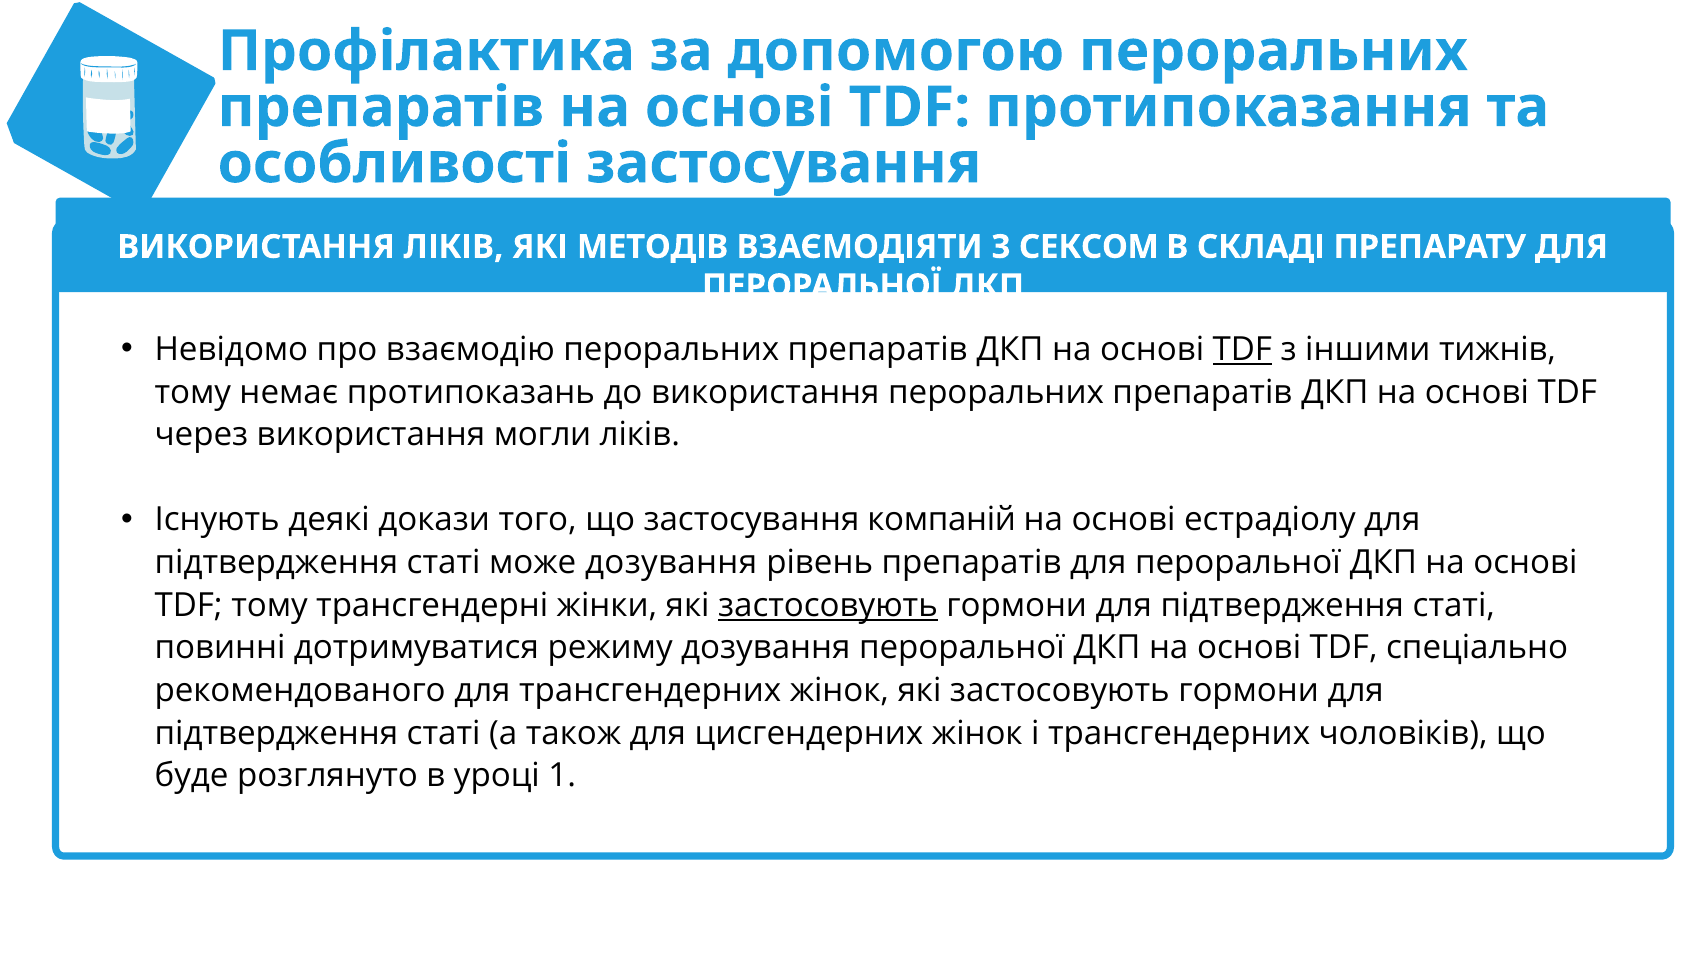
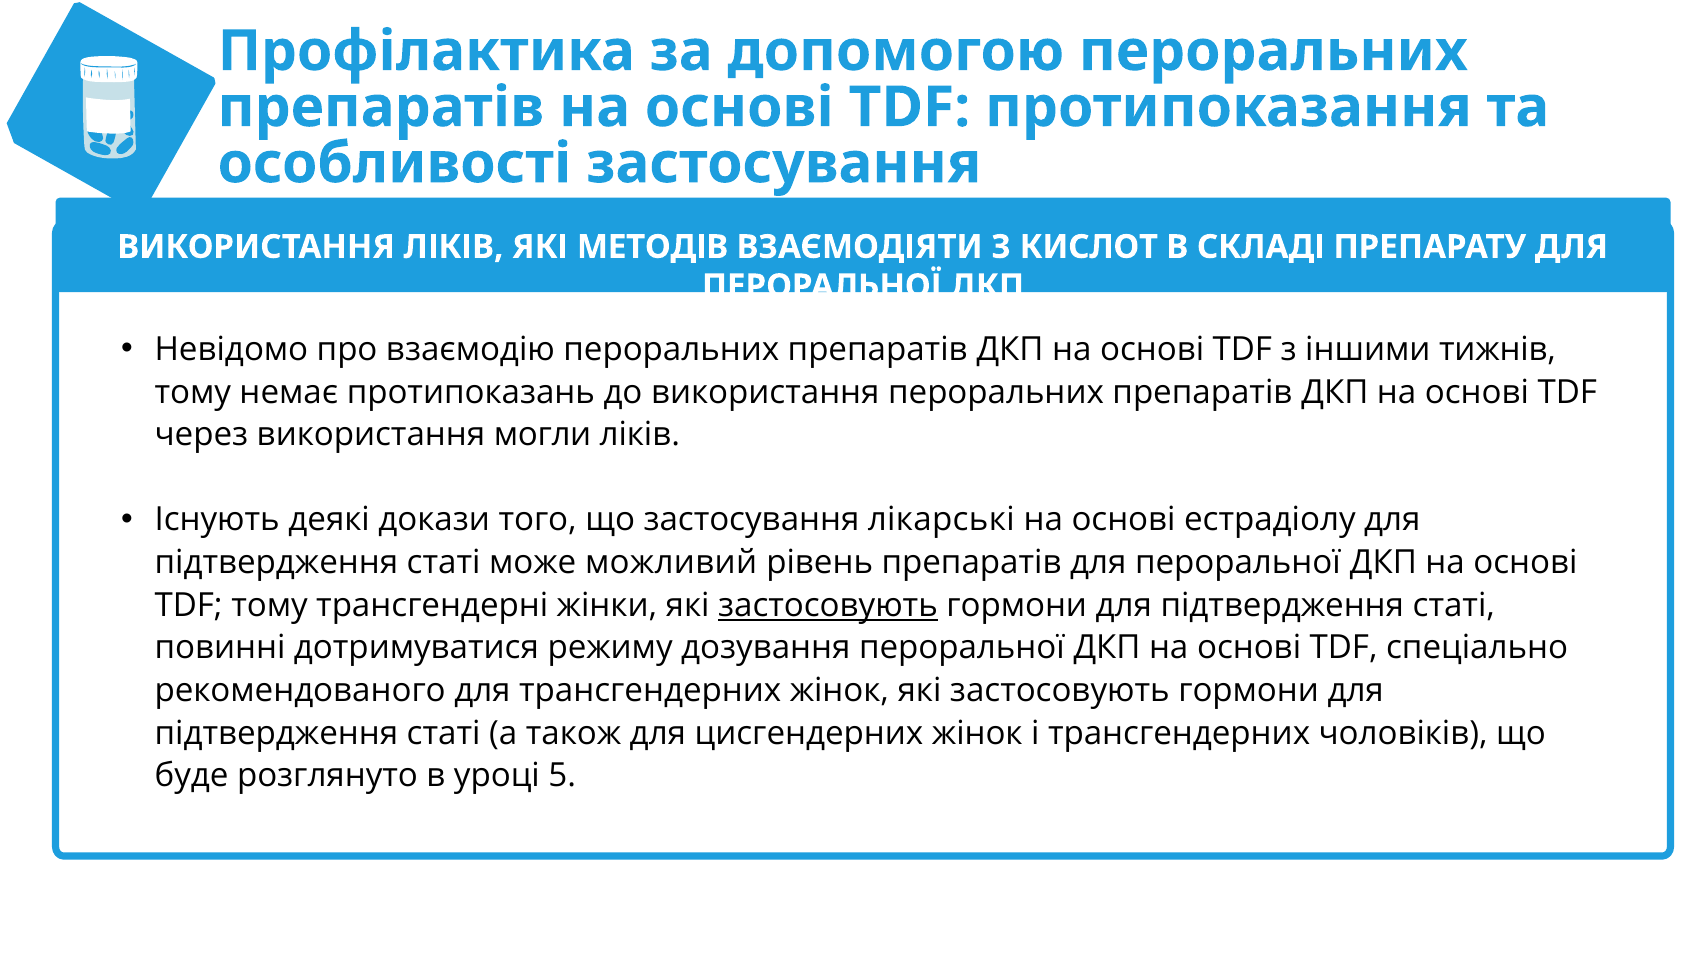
СЕКСОМ: СЕКСОМ -> КИСЛОТ
TDF at (1242, 349) underline: present -> none
компаній: компаній -> лікарські
може дозування: дозування -> можливий
1: 1 -> 5
